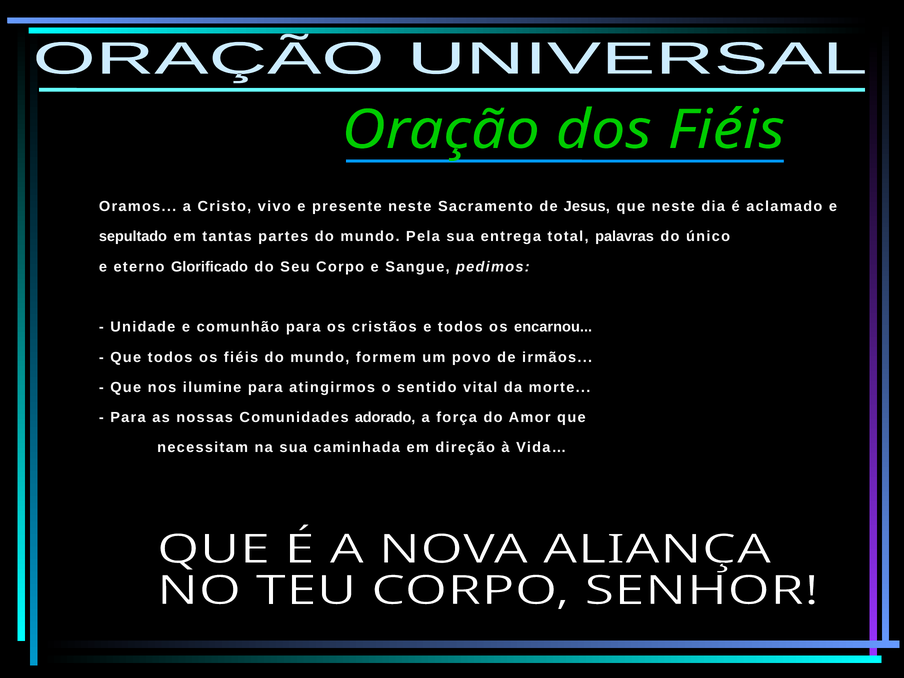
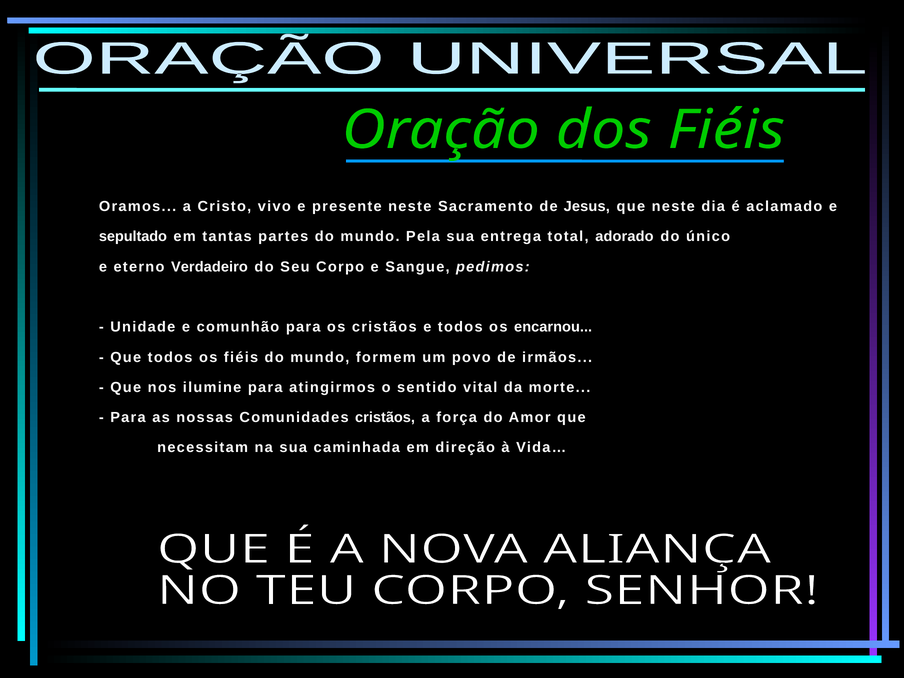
palavras: palavras -> adorado
Glorificado: Glorificado -> Verdadeiro
Comunidades adorado: adorado -> cristãos
